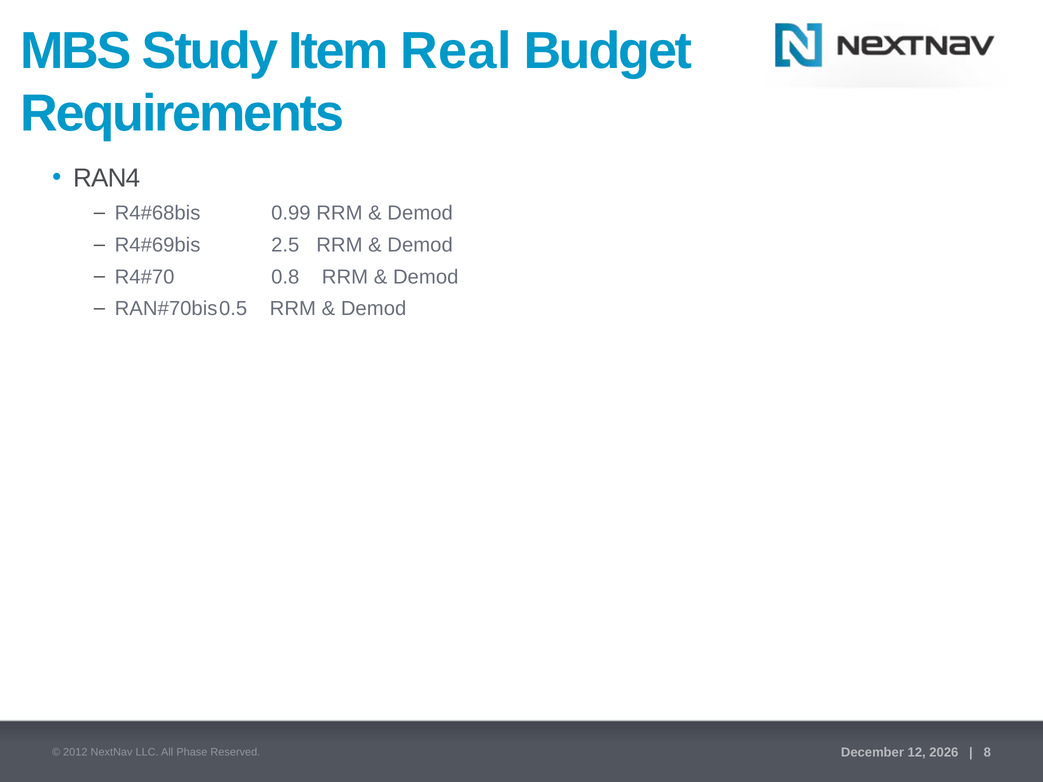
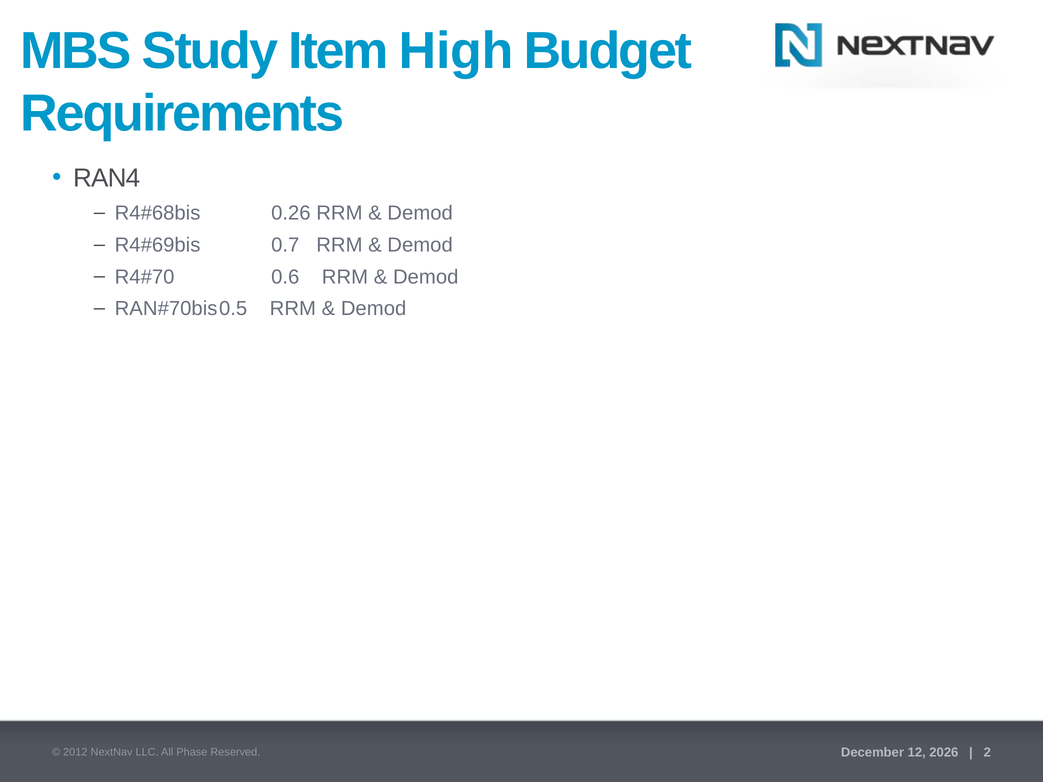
Real: Real -> High
0.99: 0.99 -> 0.26
2.5: 2.5 -> 0.7
0.8: 0.8 -> 0.6
8: 8 -> 2
